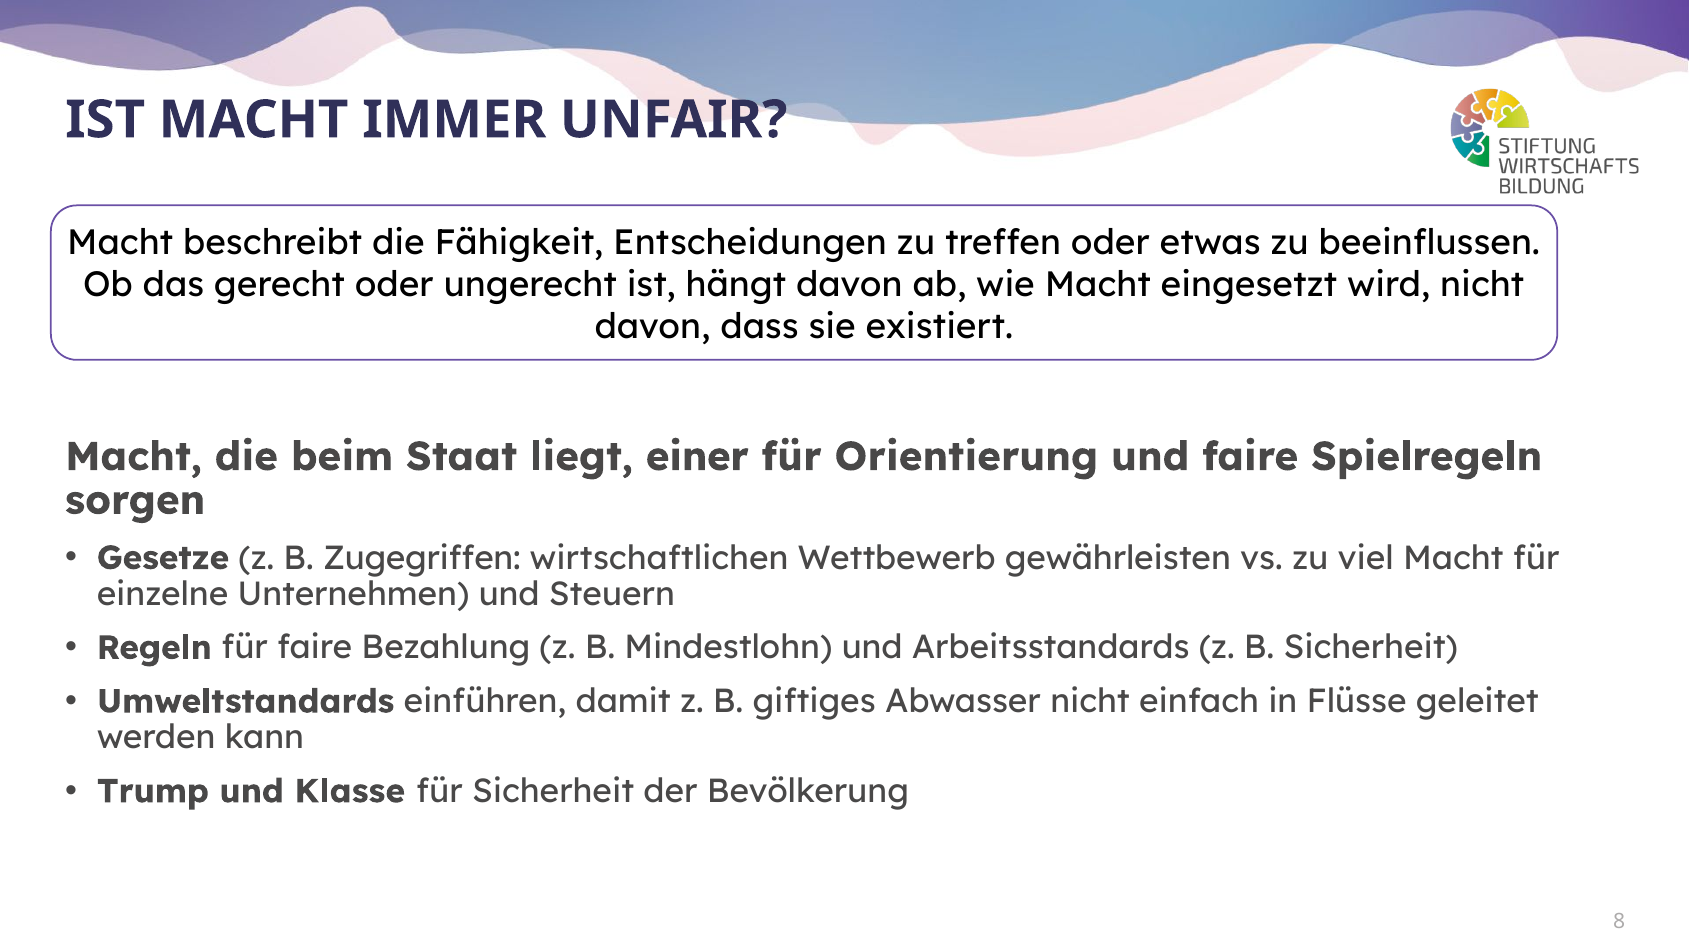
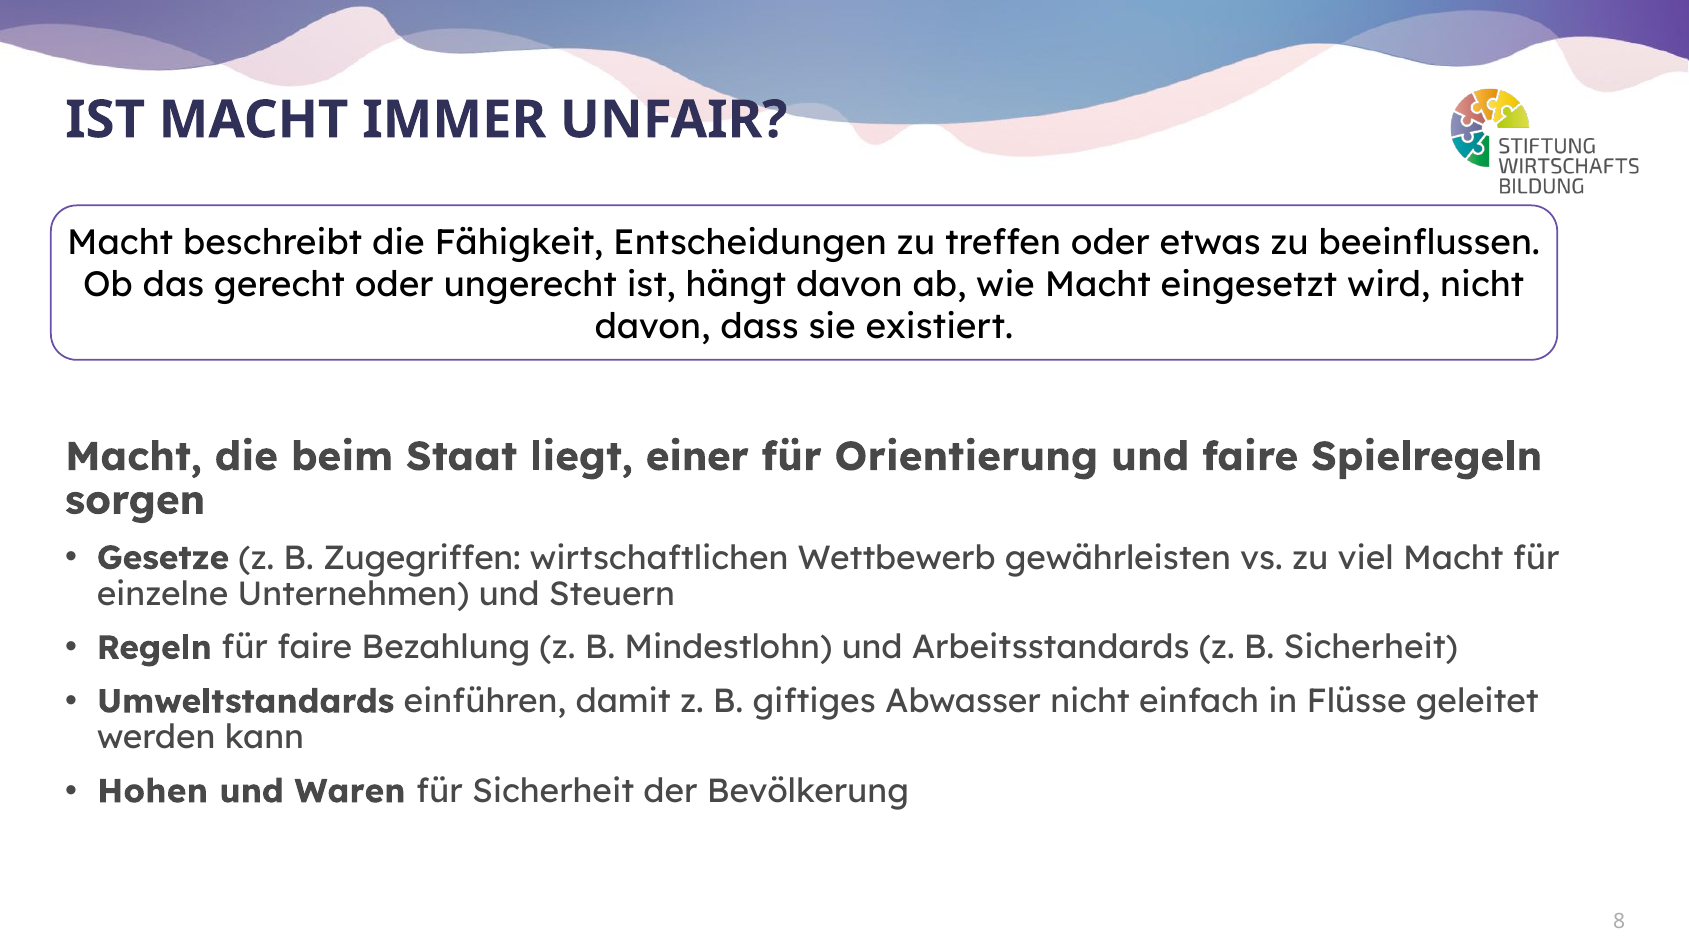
Trump: Trump -> Hohen
Klasse: Klasse -> Waren
